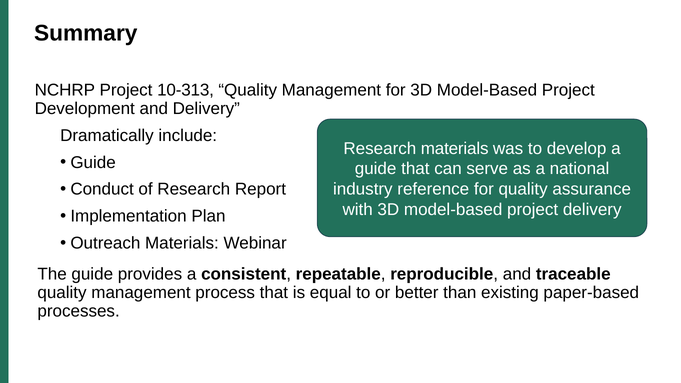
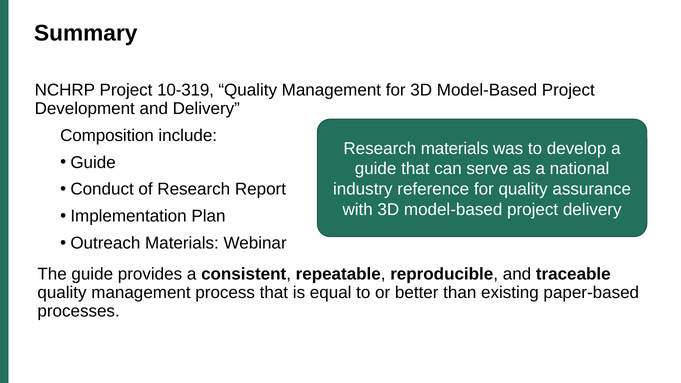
10-313: 10-313 -> 10-319
Dramatically: Dramatically -> Composition
